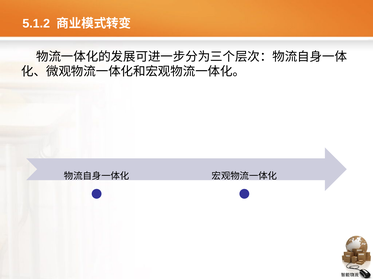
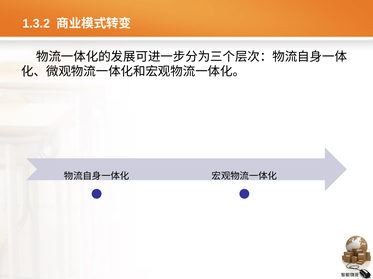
5.1.2: 5.1.2 -> 1.3.2
